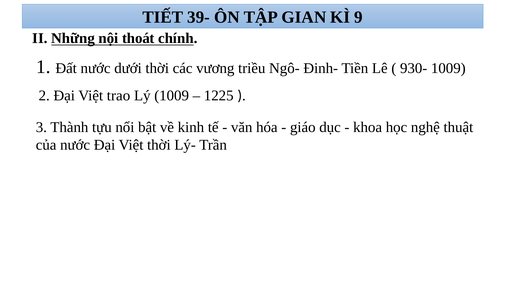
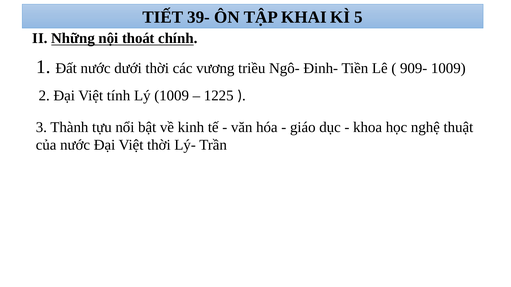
GIAN: GIAN -> KHAI
9: 9 -> 5
930-: 930- -> 909-
trao: trao -> tính
